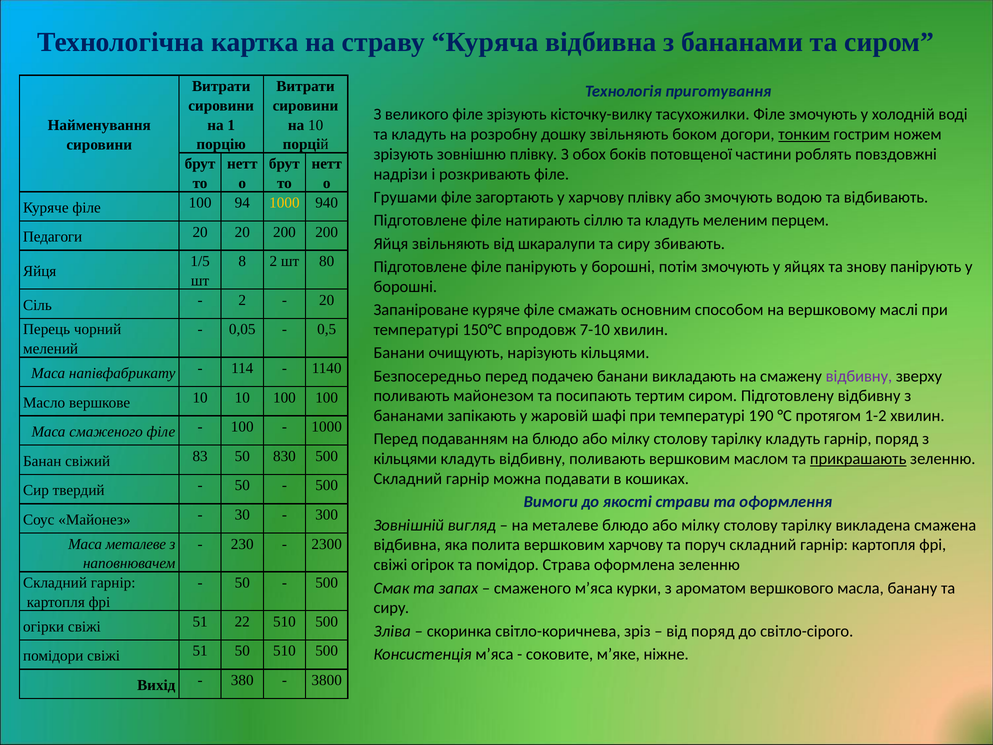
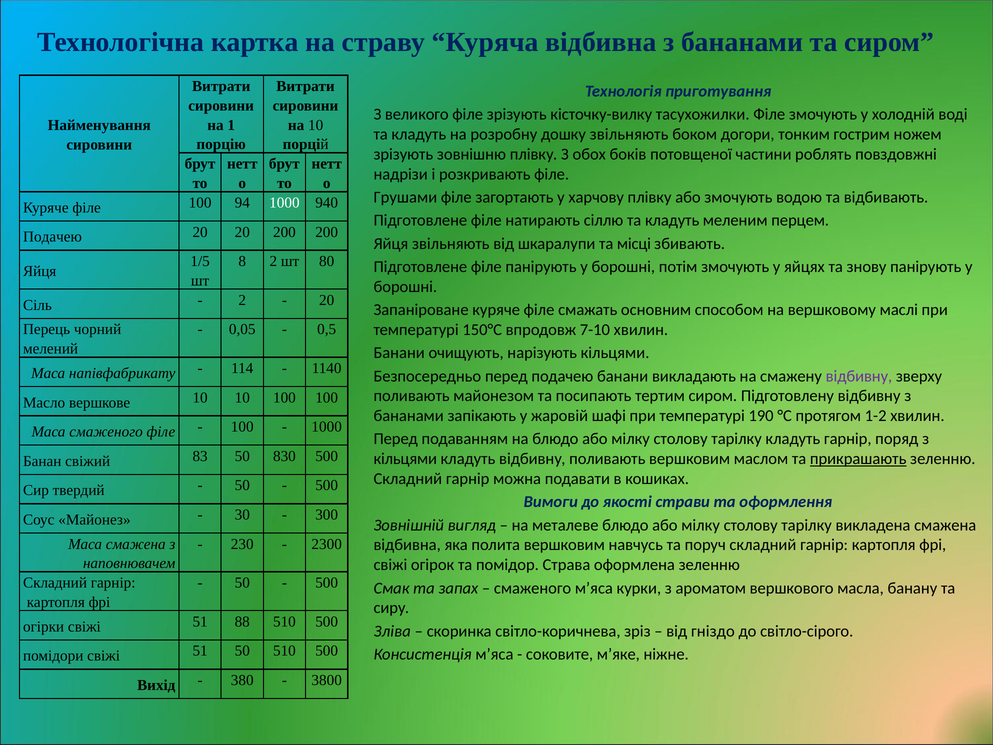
тонким underline: present -> none
1000 at (284, 203) colour: yellow -> white
Педагоги at (53, 237): Педагоги -> Подачею
шкаралупи та сиру: сиру -> місці
Маса металеве: металеве -> смажена
вершковим харчову: харчову -> навчусь
22: 22 -> 88
від поряд: поряд -> гніздо
